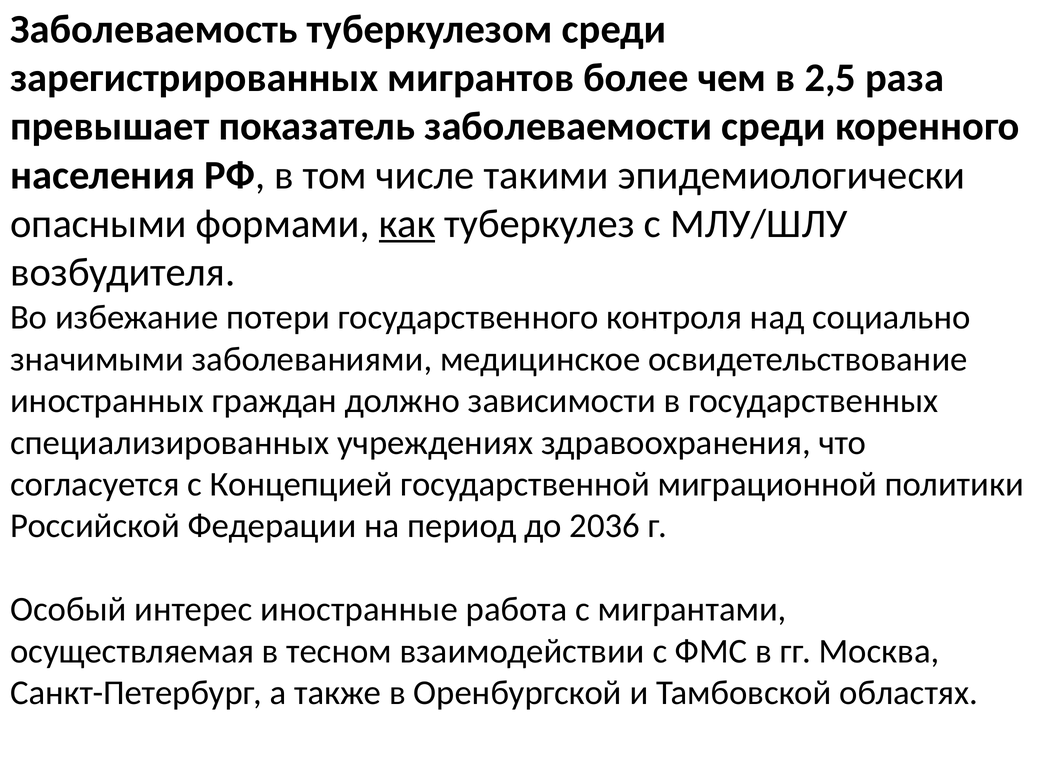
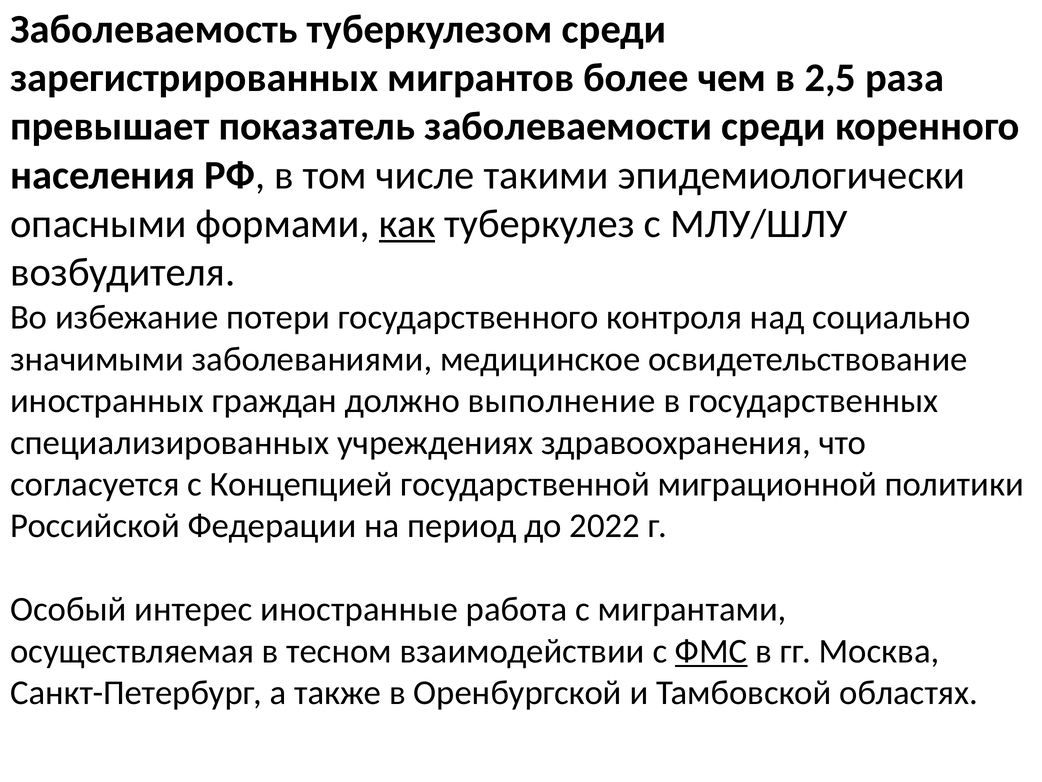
зависимости: зависимости -> выполнение
2036: 2036 -> 2022
ФМС underline: none -> present
